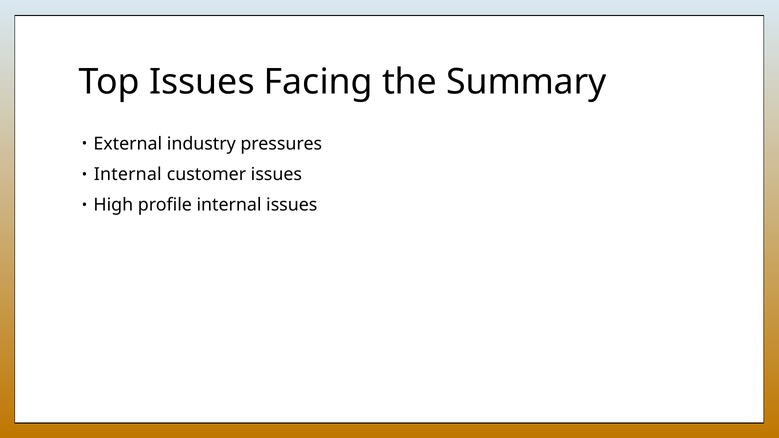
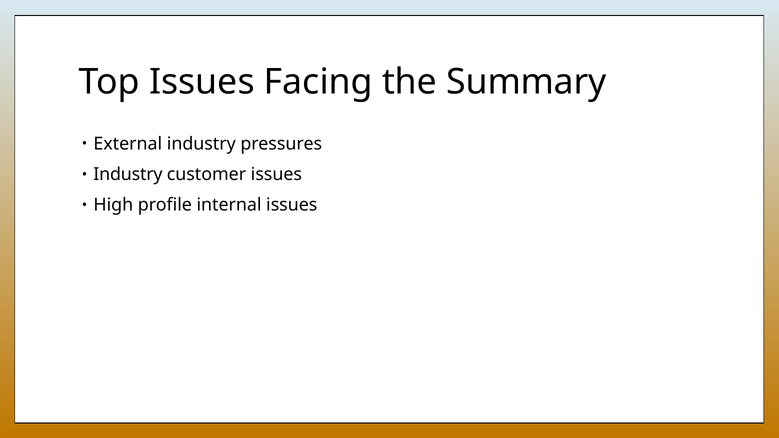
Internal at (128, 175): Internal -> Industry
